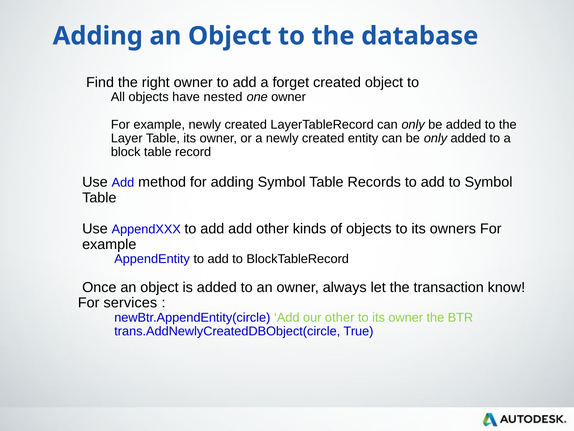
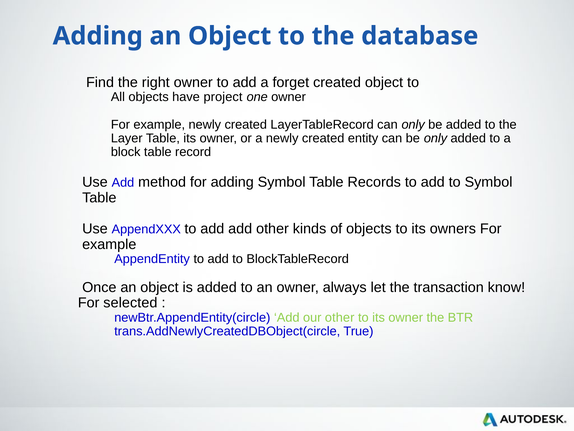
nested: nested -> project
services: services -> selected
